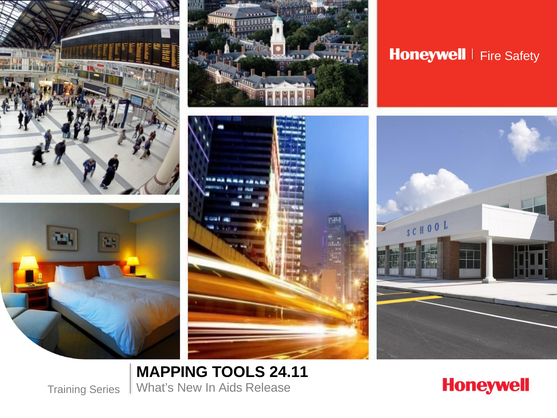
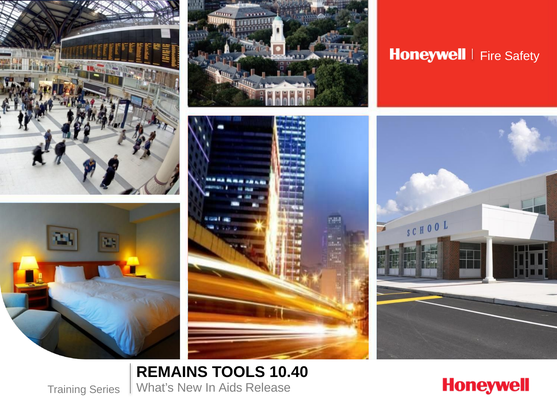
MAPPING: MAPPING -> REMAINS
24.11: 24.11 -> 10.40
